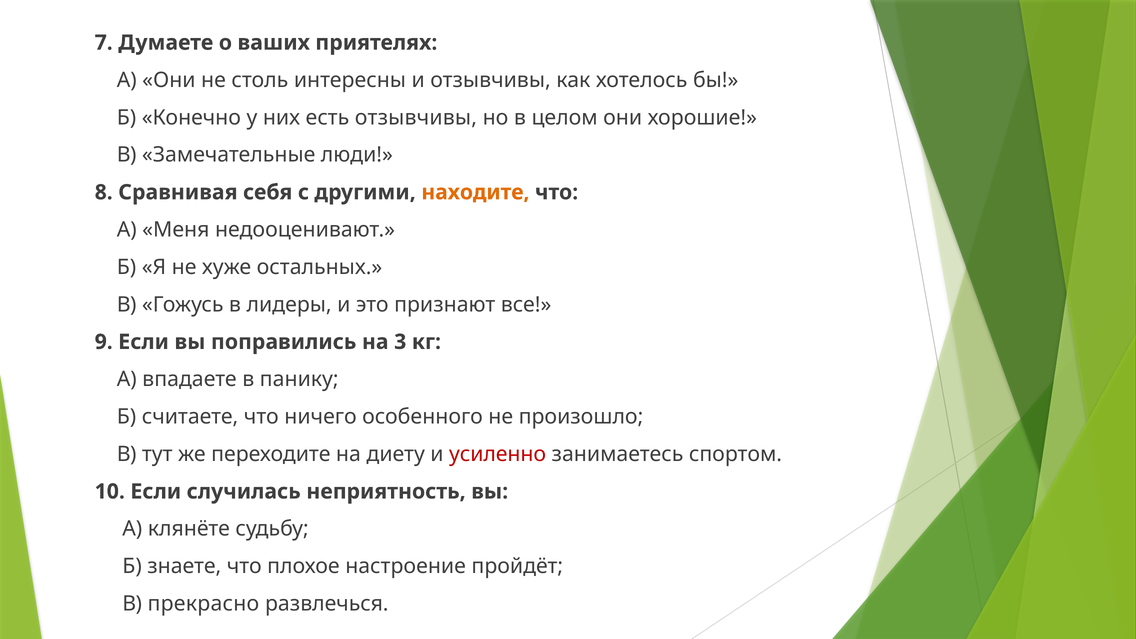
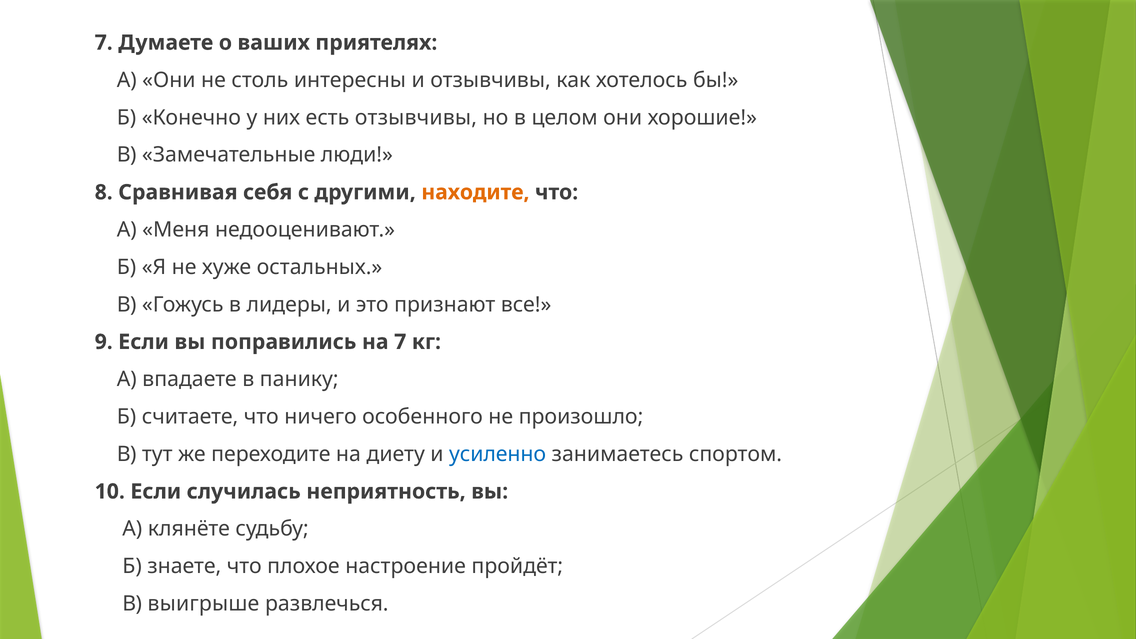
на 3: 3 -> 7
усиленно colour: red -> blue
прекрасно: прекрасно -> выигрыше
